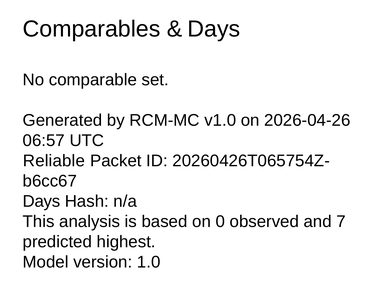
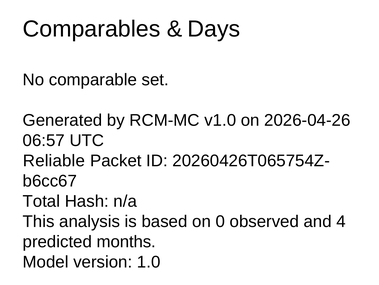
Days at (41, 201): Days -> Total
7: 7 -> 4
highest: highest -> months
